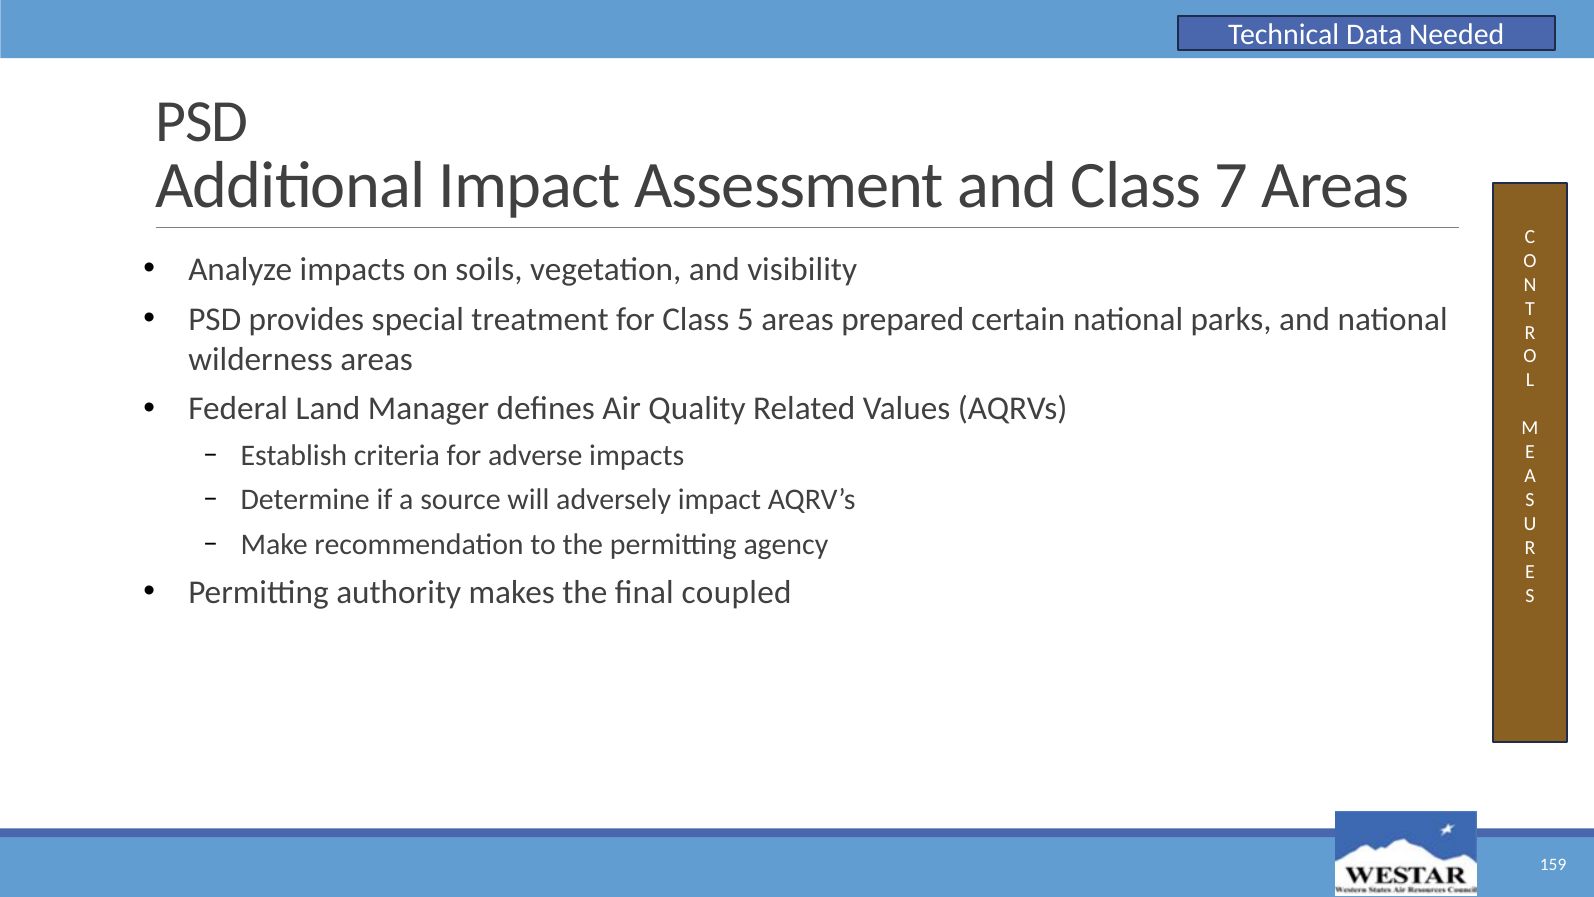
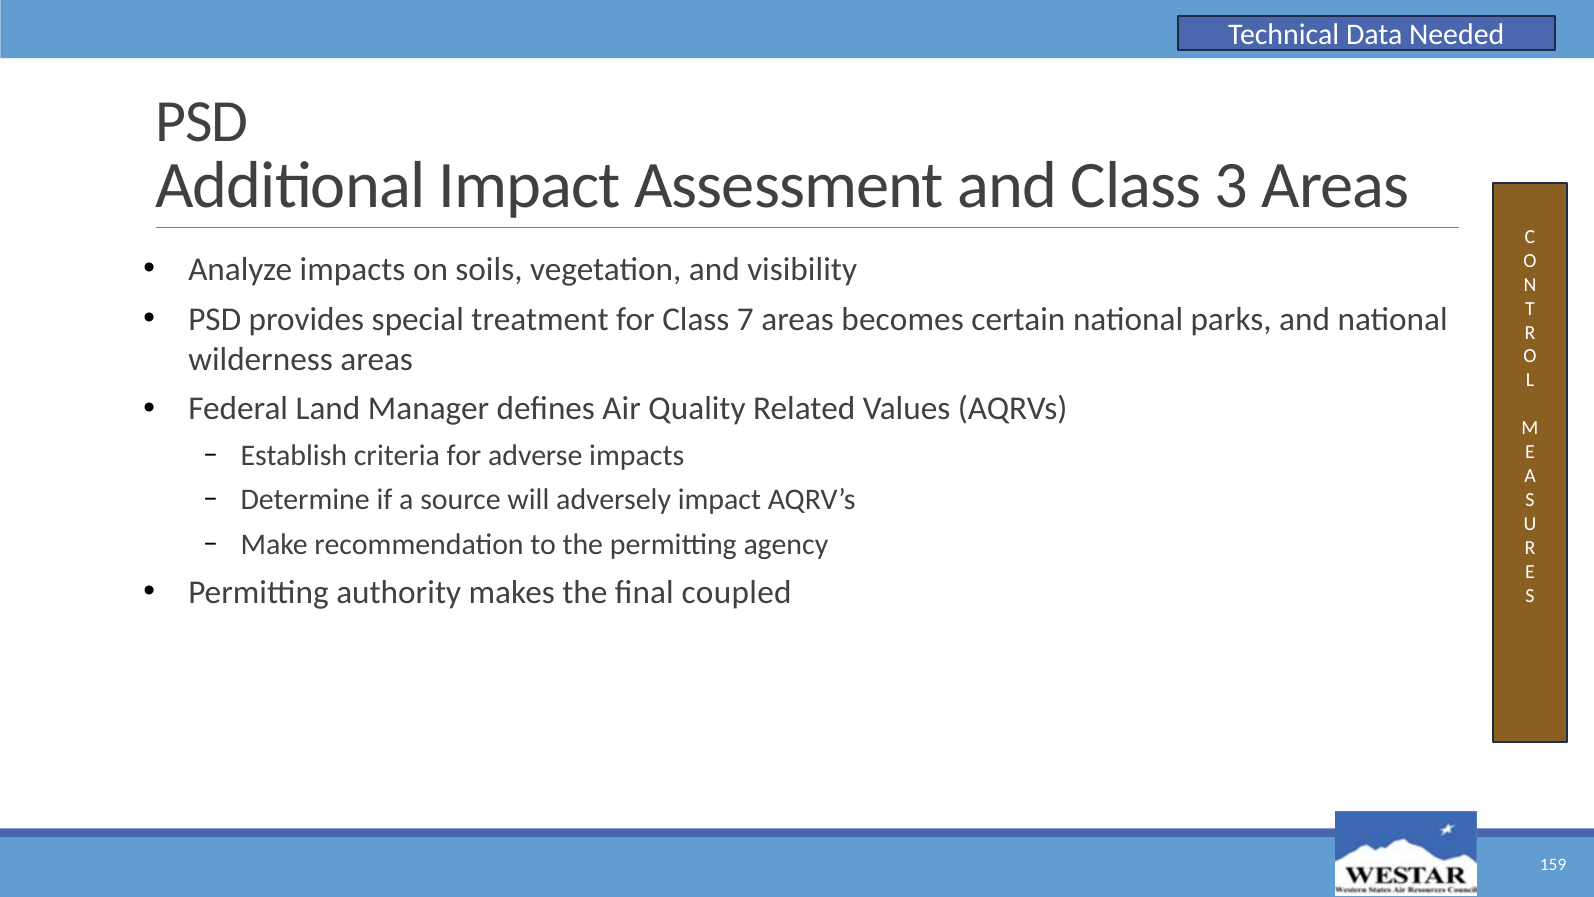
7: 7 -> 3
5: 5 -> 7
prepared: prepared -> becomes
